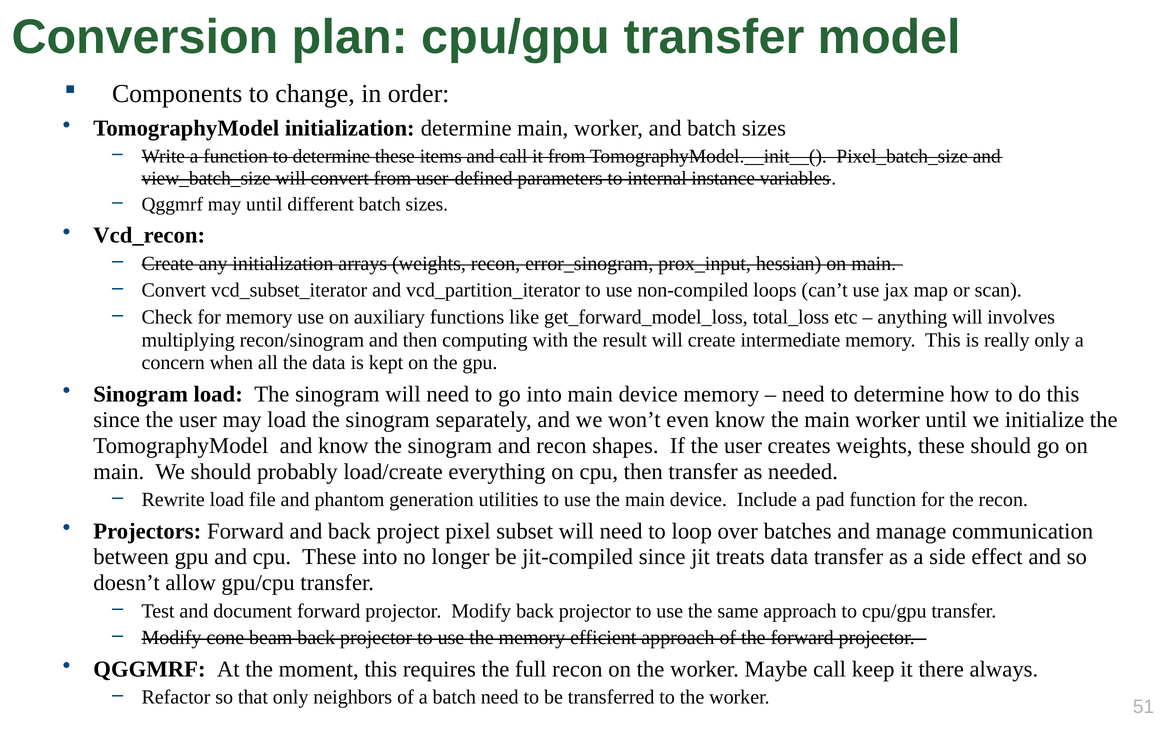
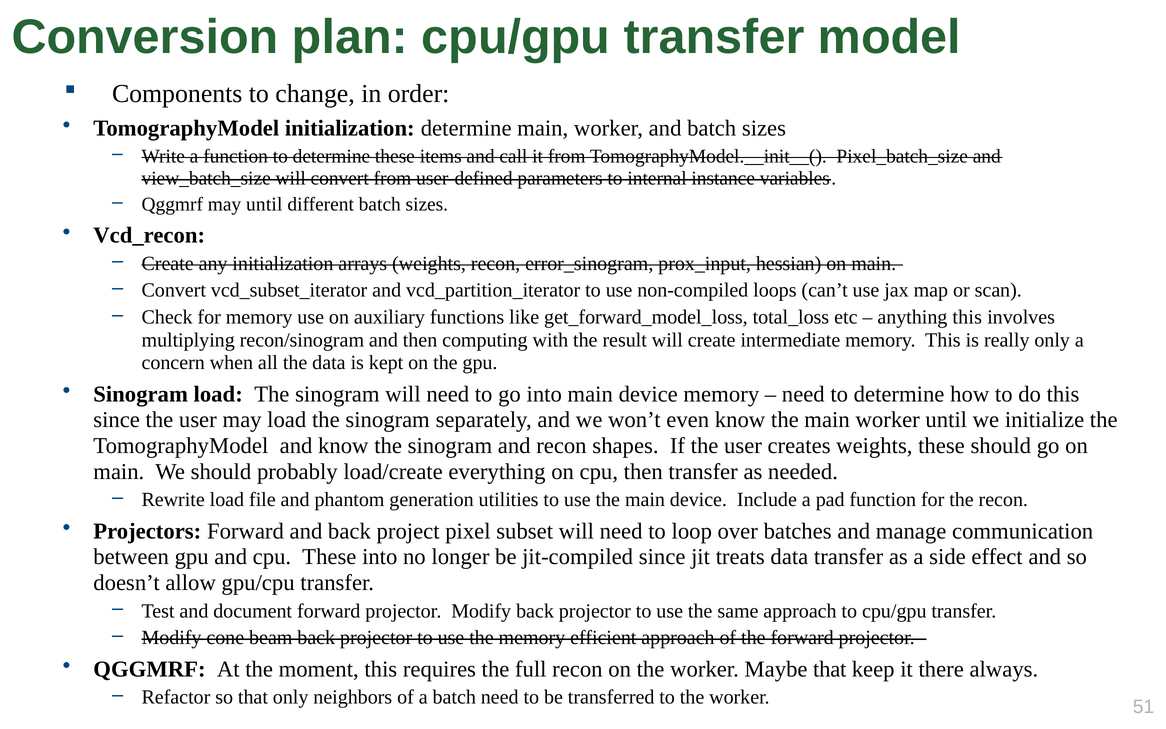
anything will: will -> this
Maybe call: call -> that
